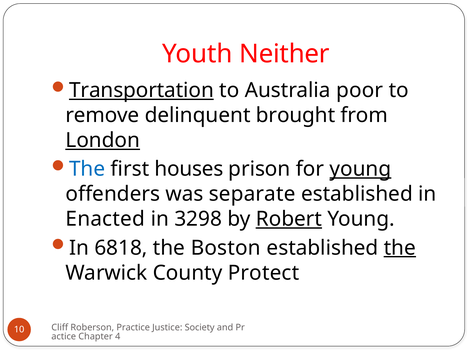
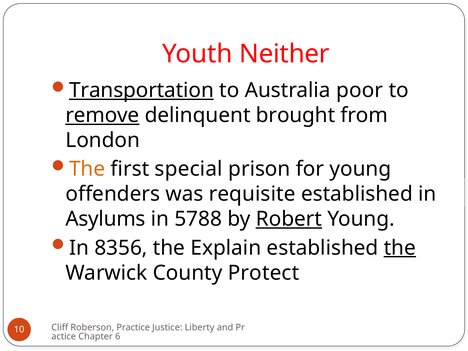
remove underline: none -> present
London underline: present -> none
The at (87, 169) colour: blue -> orange
houses: houses -> special
young at (360, 169) underline: present -> none
separate: separate -> requisite
Enacted: Enacted -> Asylums
3298: 3298 -> 5788
6818: 6818 -> 8356
Boston: Boston -> Explain
Society: Society -> Liberty
4: 4 -> 6
